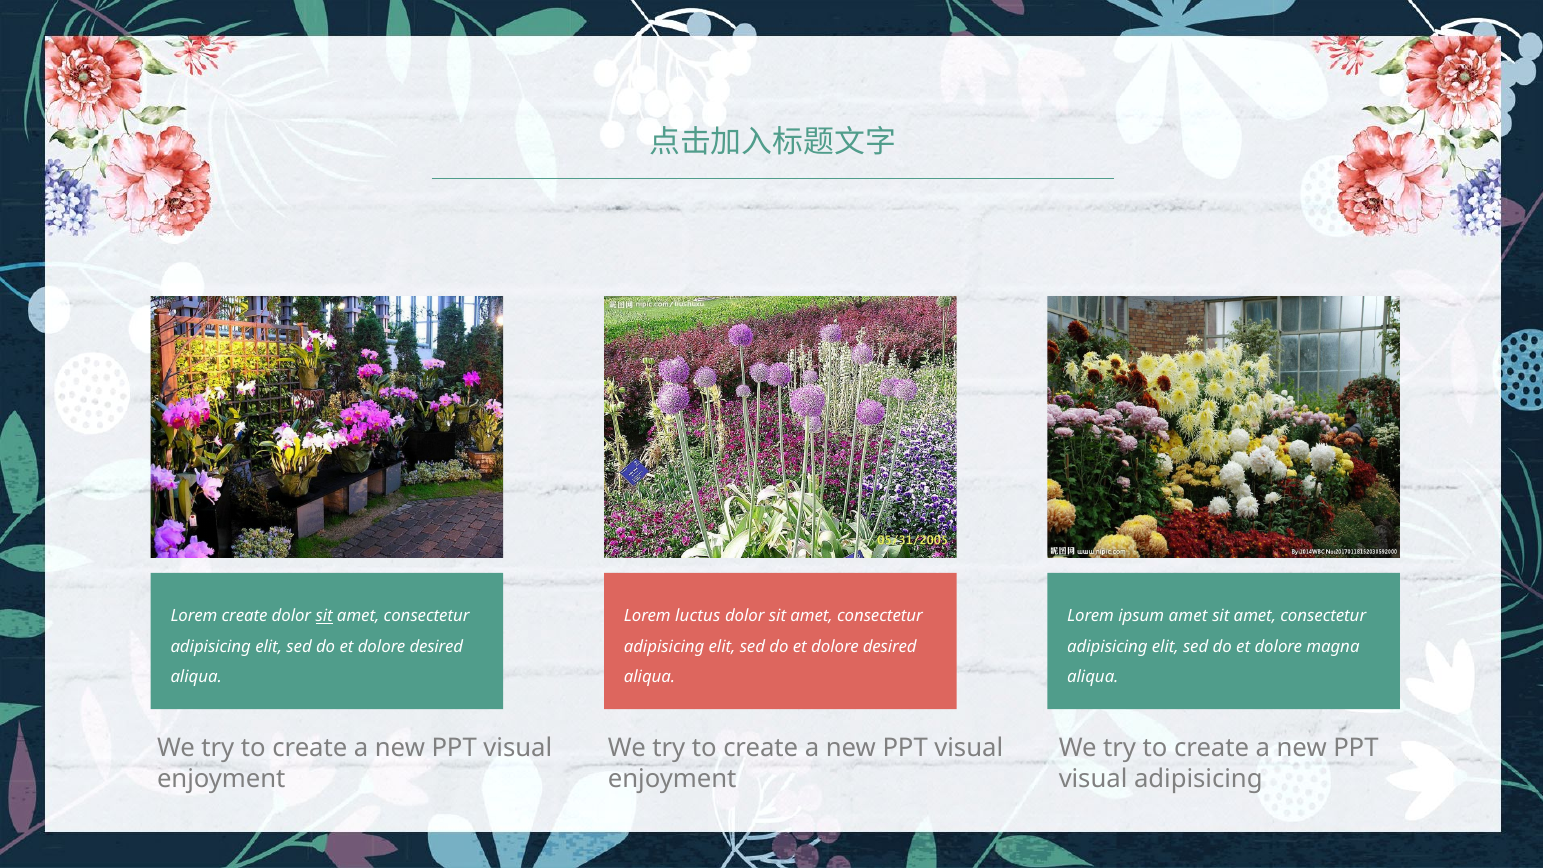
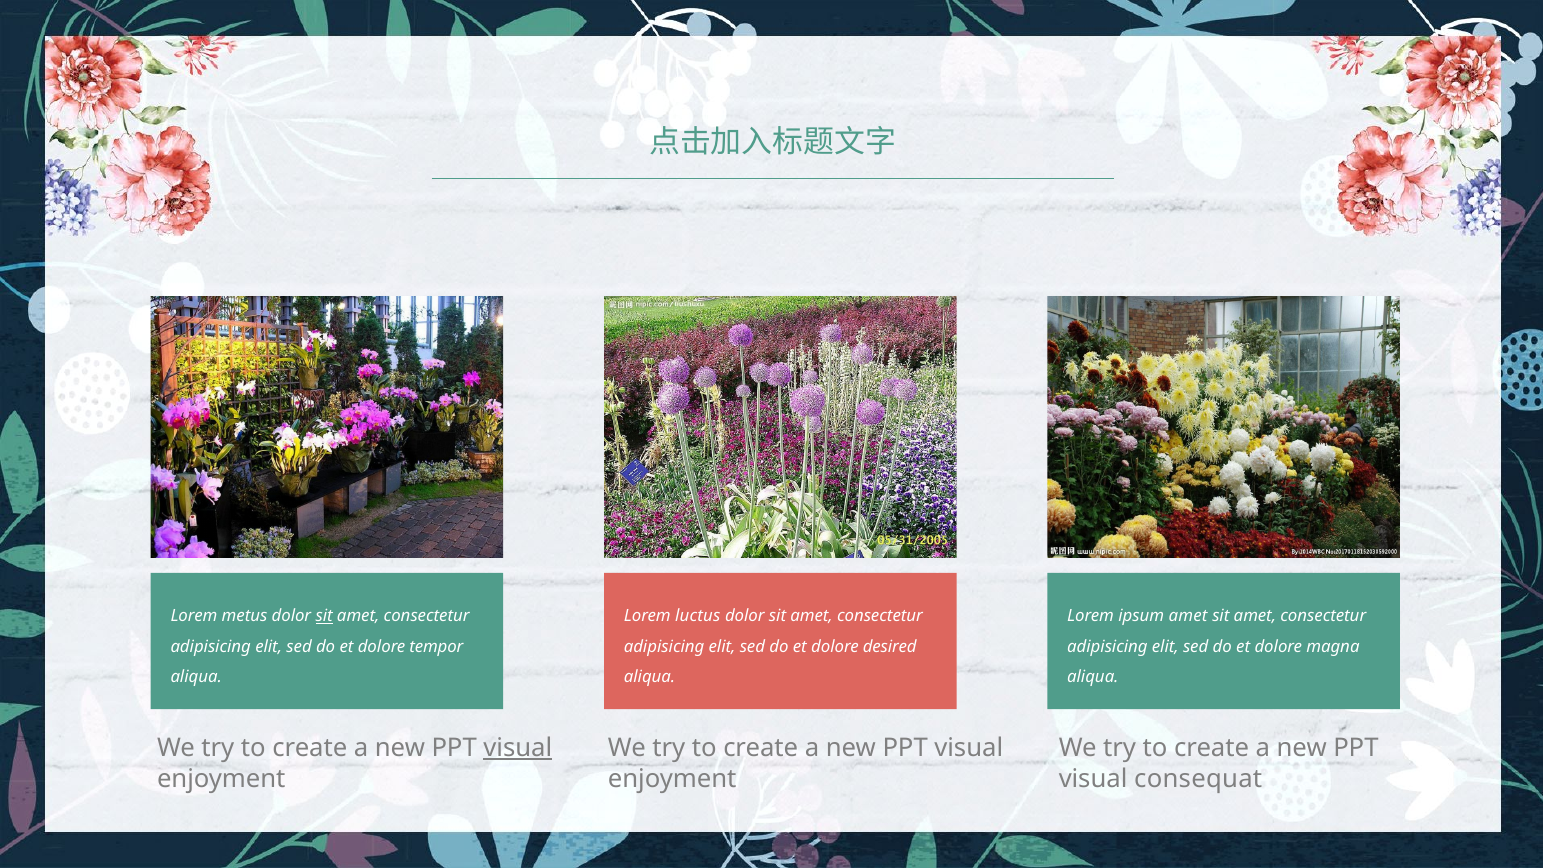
Lorem create: create -> metus
desired at (436, 647): desired -> tempor
visual at (518, 748) underline: none -> present
visual adipisicing: adipisicing -> consequat
